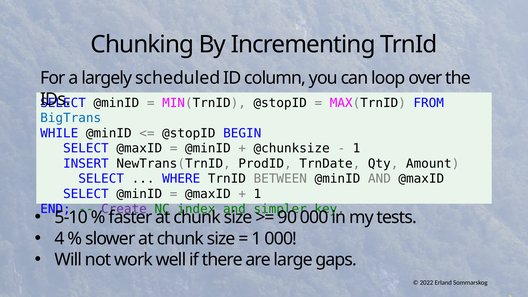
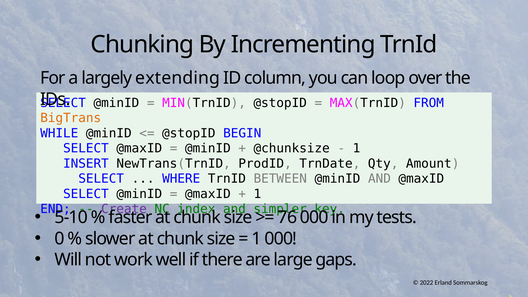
scheduled: scheduled -> extending
BigTrans colour: blue -> orange
90: 90 -> 76
4: 4 -> 0
